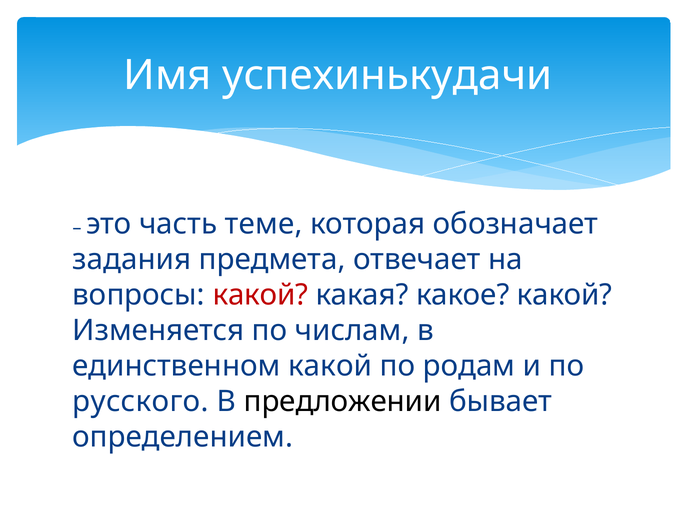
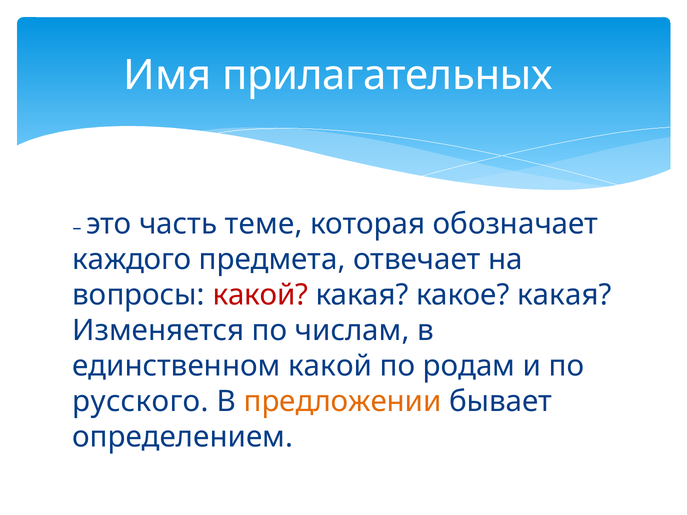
успехинькудачи: успехинькудачи -> прилагательных
задания: задания -> каждого
какое какой: какой -> какая
предложении colour: black -> orange
